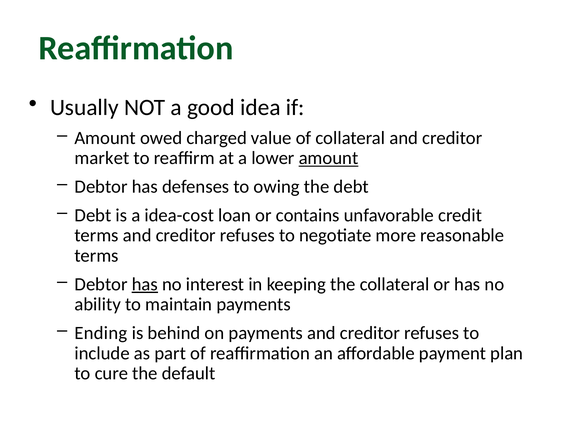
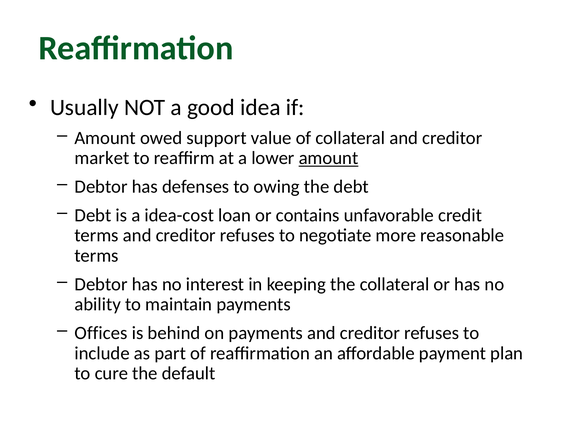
charged: charged -> support
has at (145, 284) underline: present -> none
Ending: Ending -> Offices
